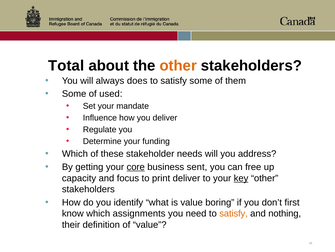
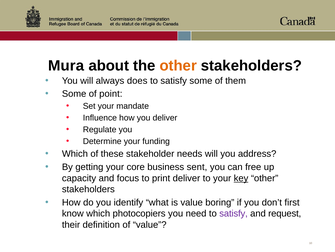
Total: Total -> Mura
used: used -> point
core underline: present -> none
assignments: assignments -> photocopiers
satisfy at (234, 213) colour: orange -> purple
nothing: nothing -> request
